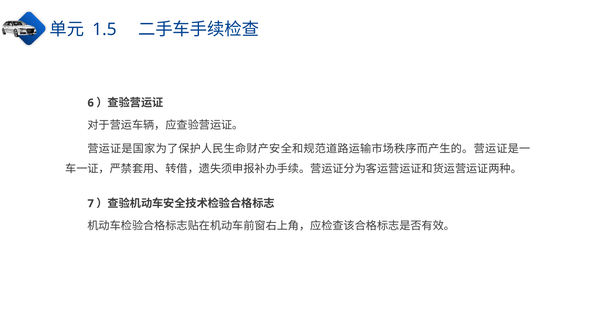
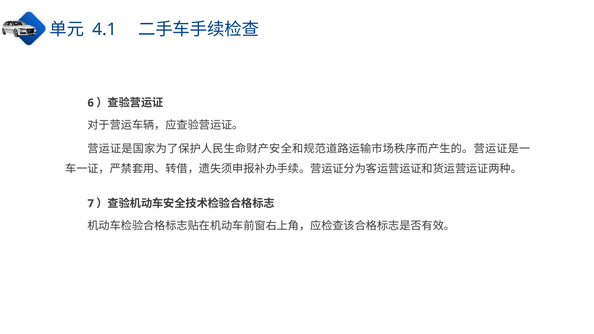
1.5: 1.5 -> 4.1
